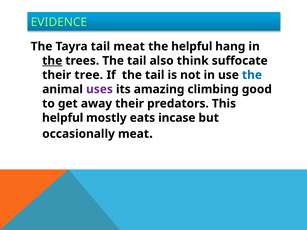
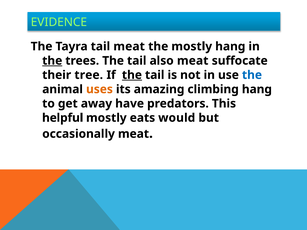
the helpful: helpful -> mostly
also think: think -> meat
the at (132, 75) underline: none -> present
uses colour: purple -> orange
climbing good: good -> hang
away their: their -> have
incase: incase -> would
